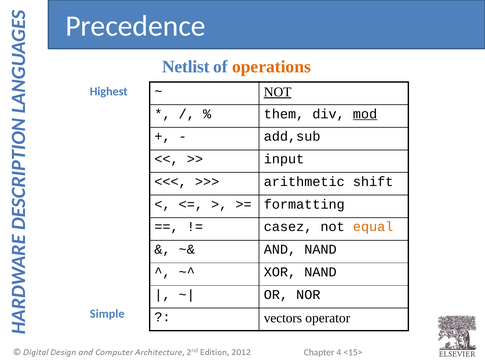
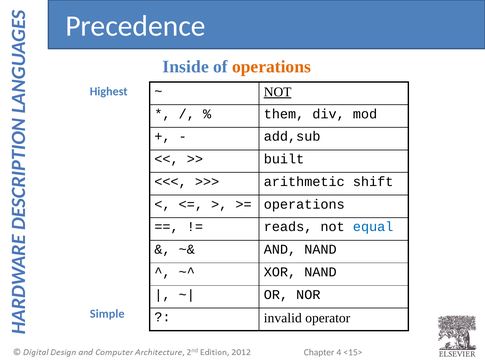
Netlist: Netlist -> Inside
mod underline: present -> none
input: input -> built
formatting at (304, 204): formatting -> operations
casez: casez -> reads
equal colour: orange -> blue
vectors: vectors -> invalid
